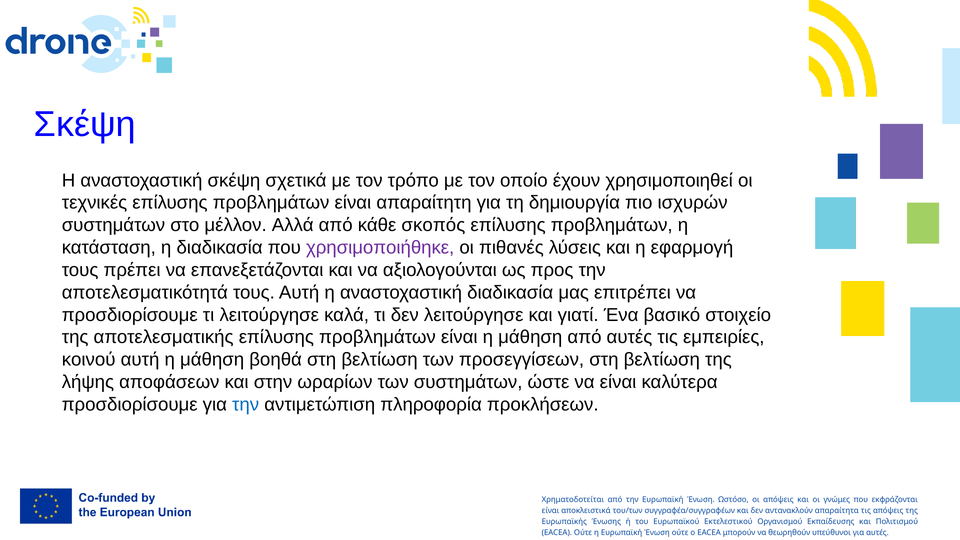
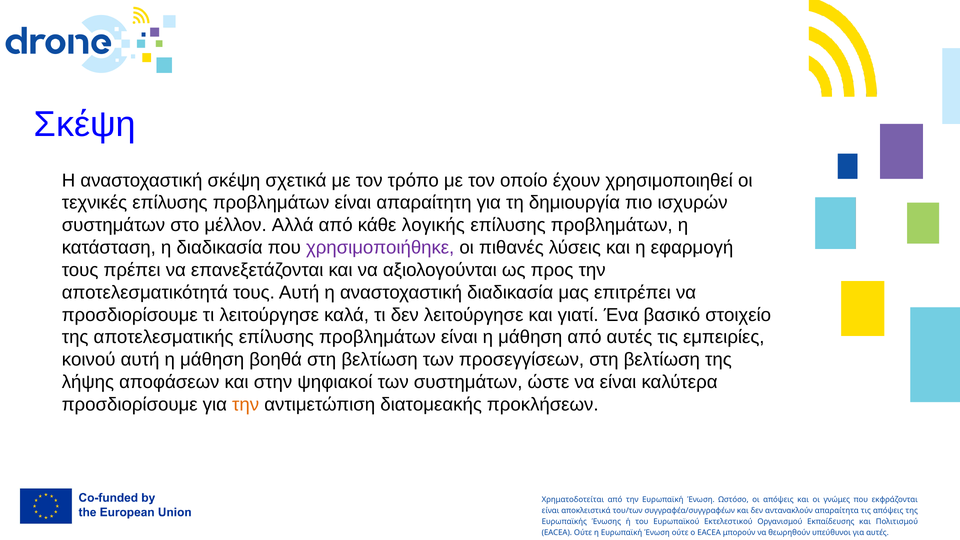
σκοπός: σκοπός -> λογικής
ωραρίων: ωραρίων -> ψηφιακοί
την at (246, 405) colour: blue -> orange
πληροφορία: πληροφορία -> διατομεακής
